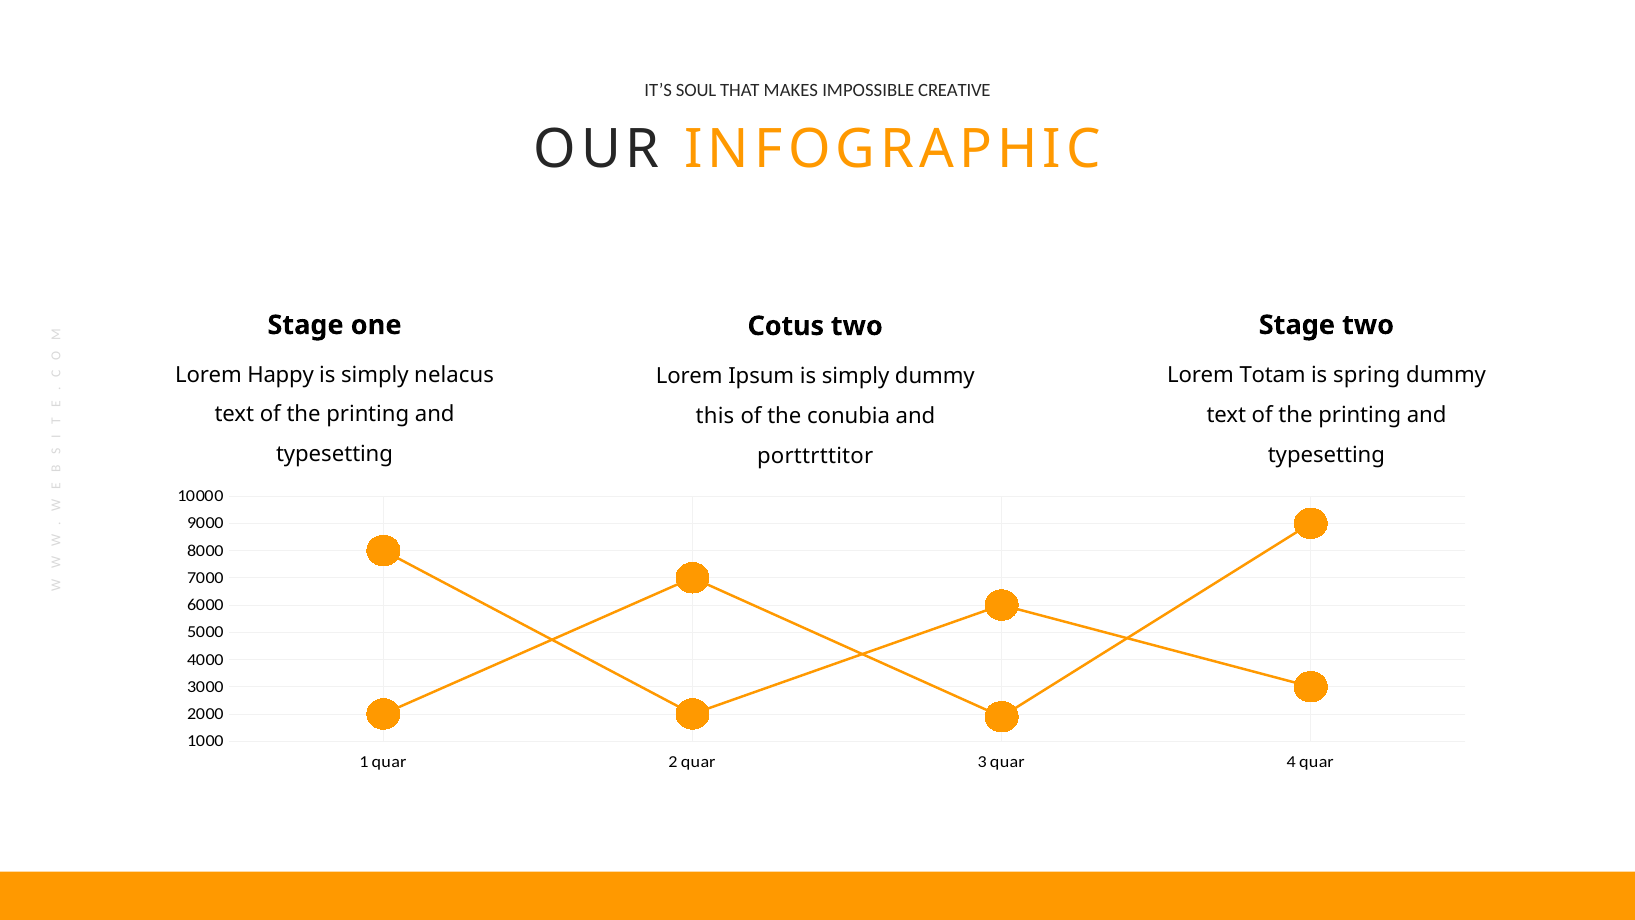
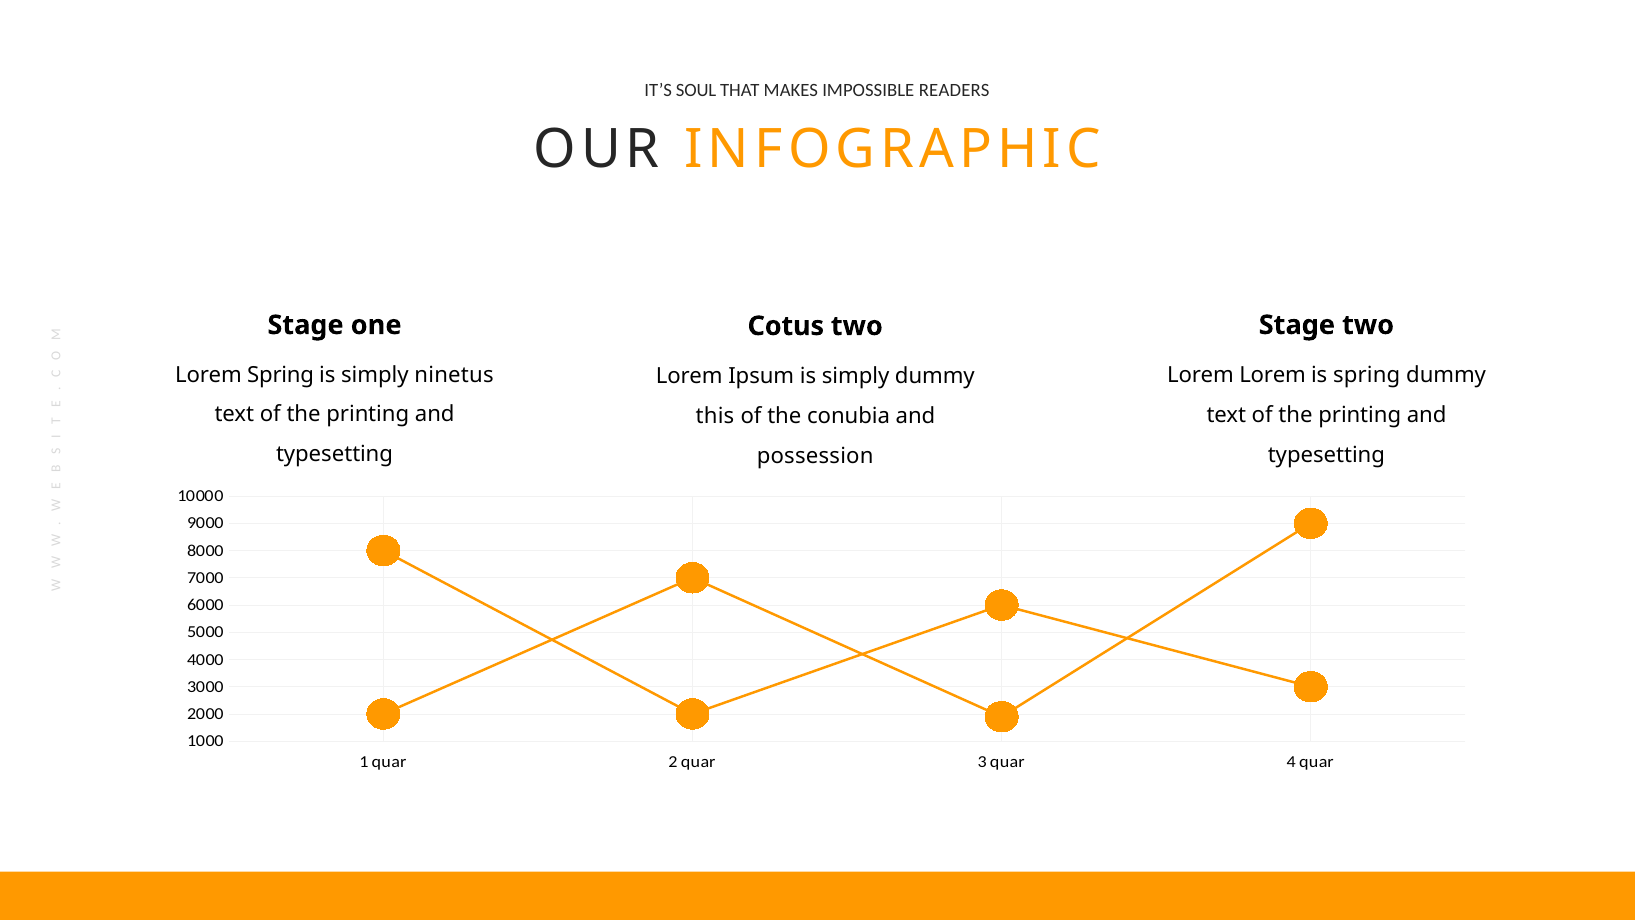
CREATIVE: CREATIVE -> READERS
Lorem Happy: Happy -> Spring
nelacus: nelacus -> ninetus
Lorem Totam: Totam -> Lorem
porttrttitor: porttrttitor -> possession
